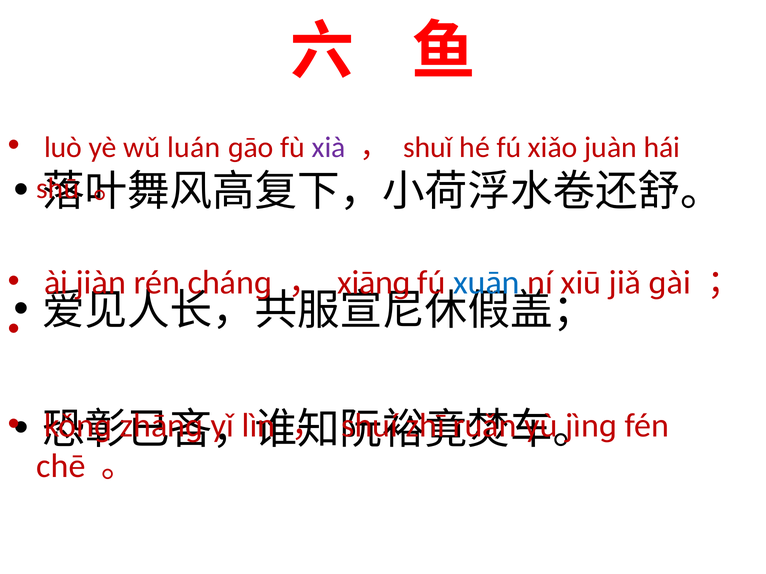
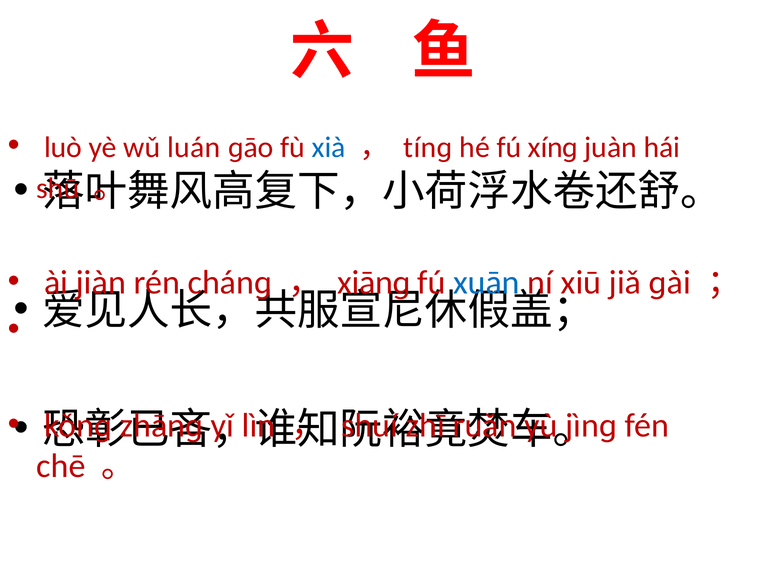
xià colour: purple -> blue
shuǐ: shuǐ -> tínɡ
xiǎo: xiǎo -> xínɡ
